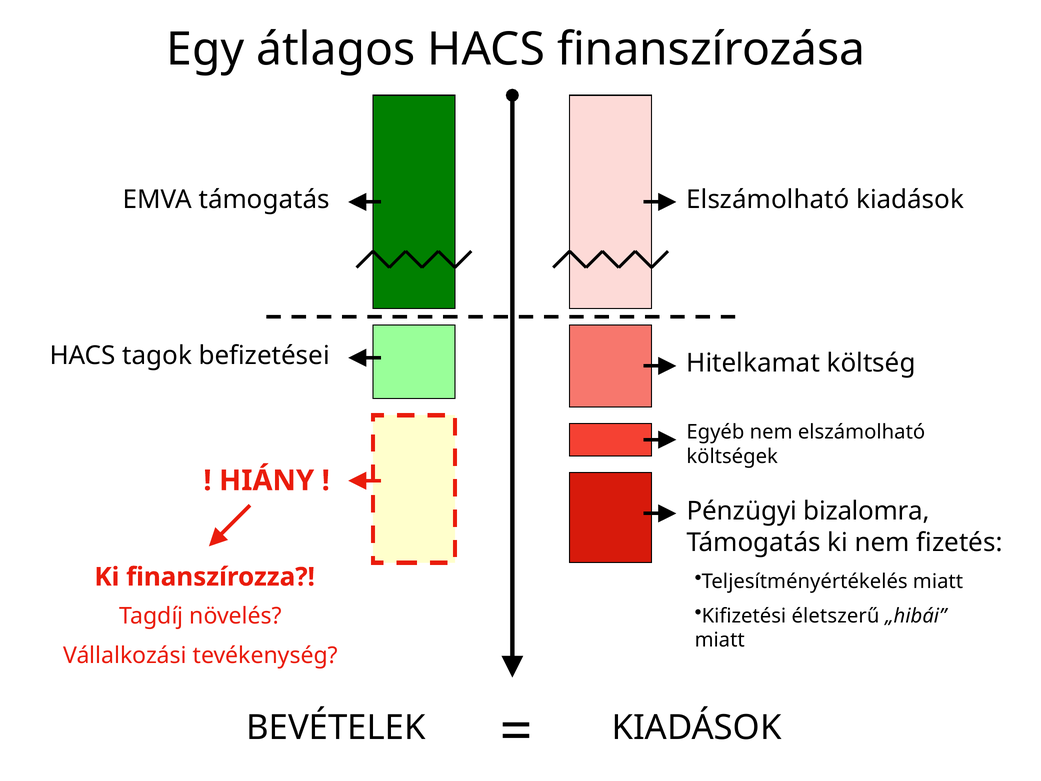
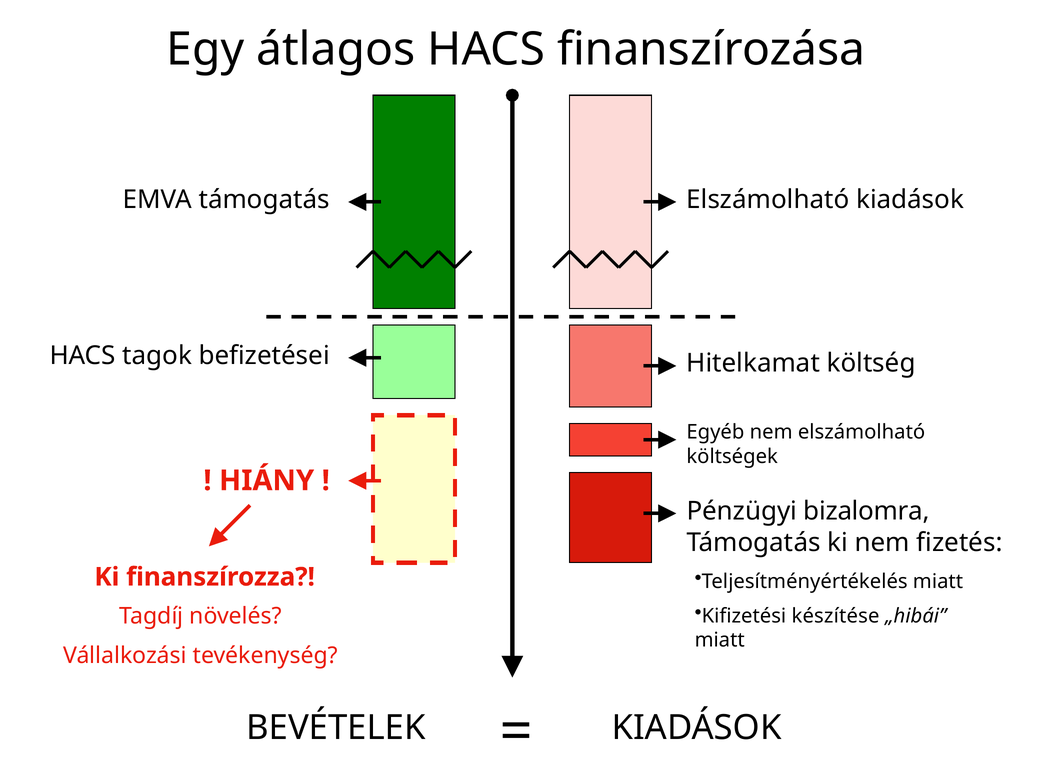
életszerű: életszerű -> készítése
